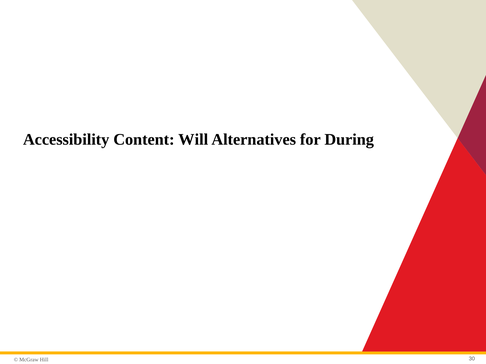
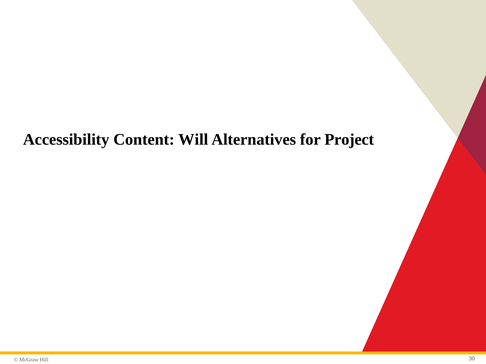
During: During -> Project
